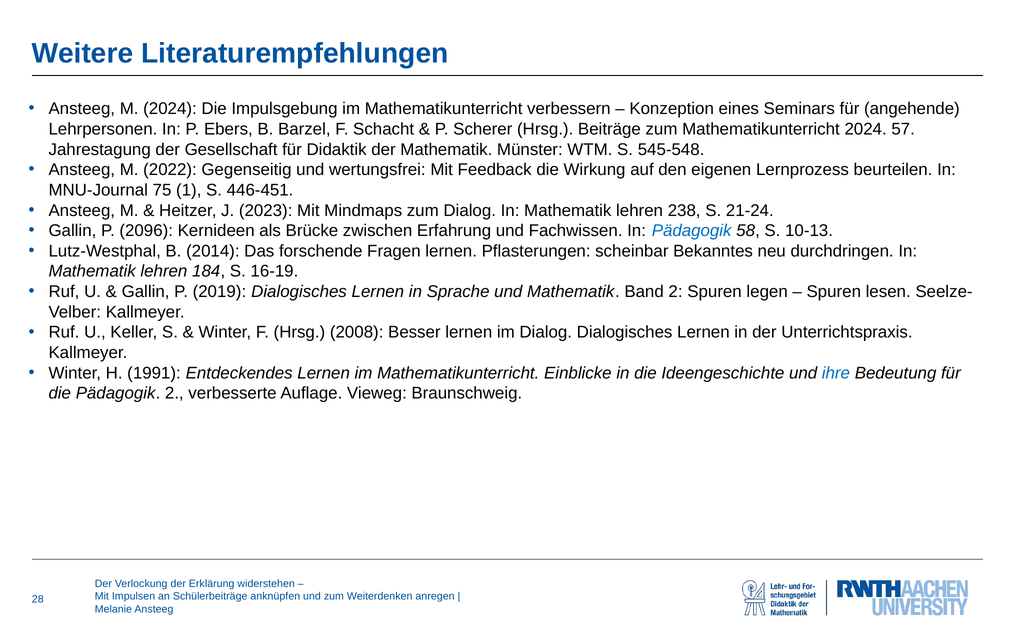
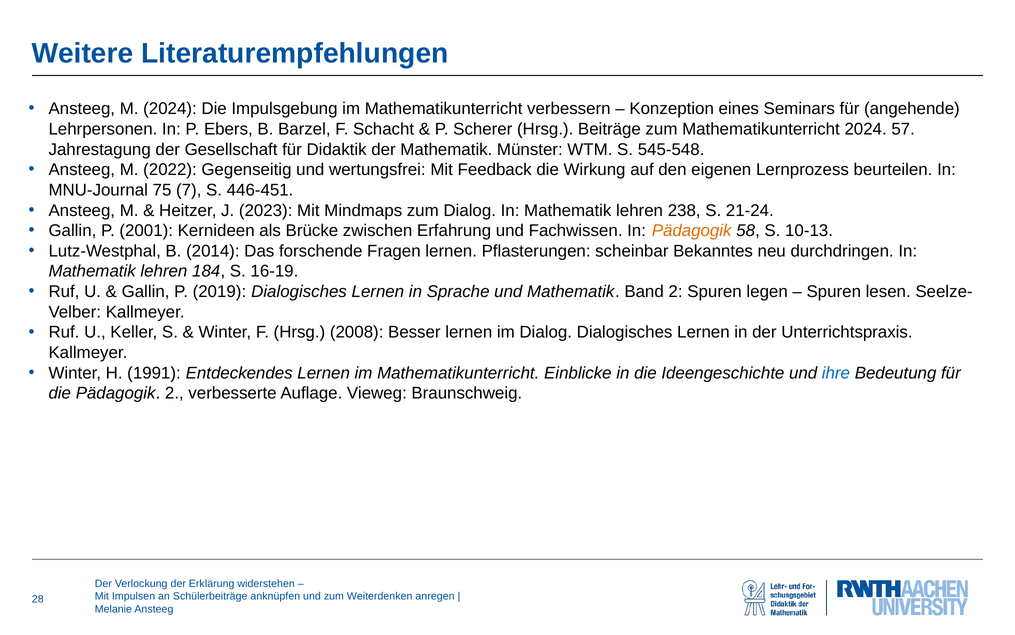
1: 1 -> 7
2096: 2096 -> 2001
Pädagogik at (692, 231) colour: blue -> orange
